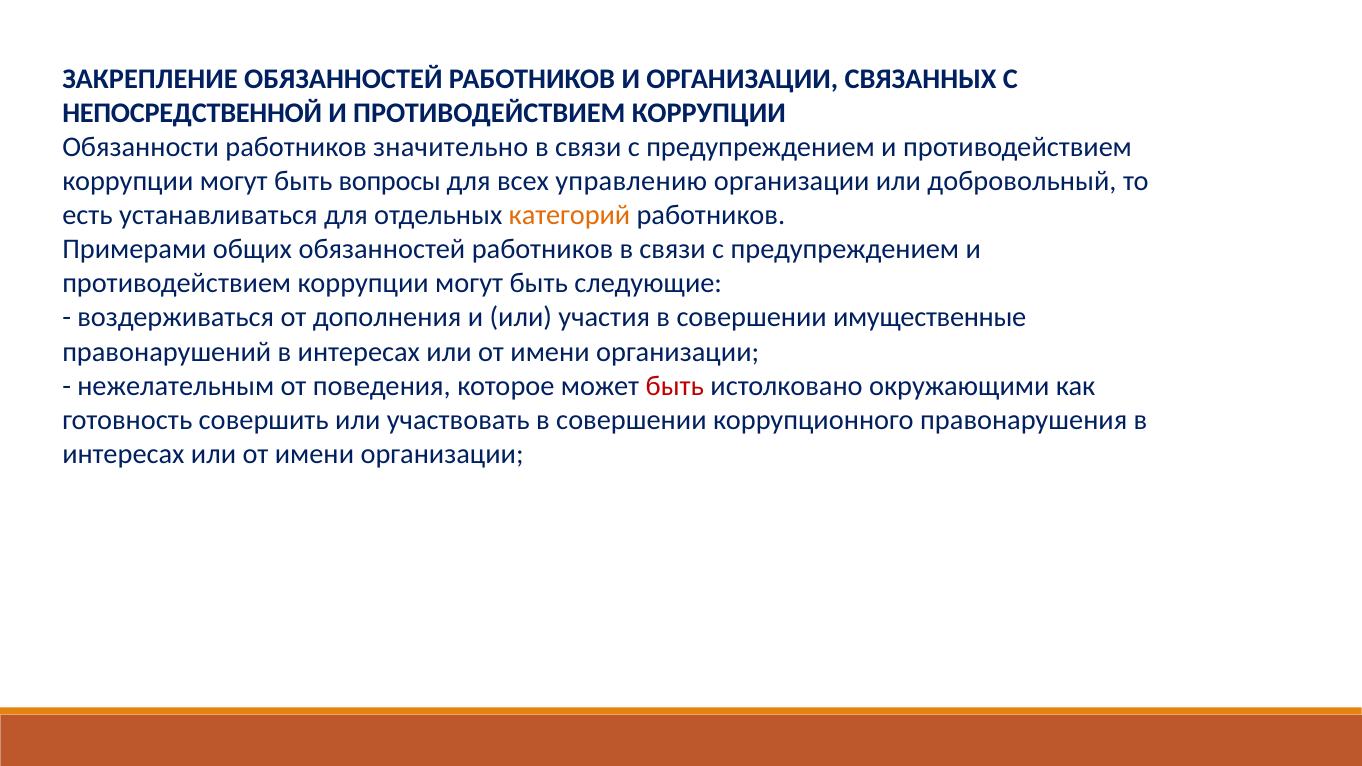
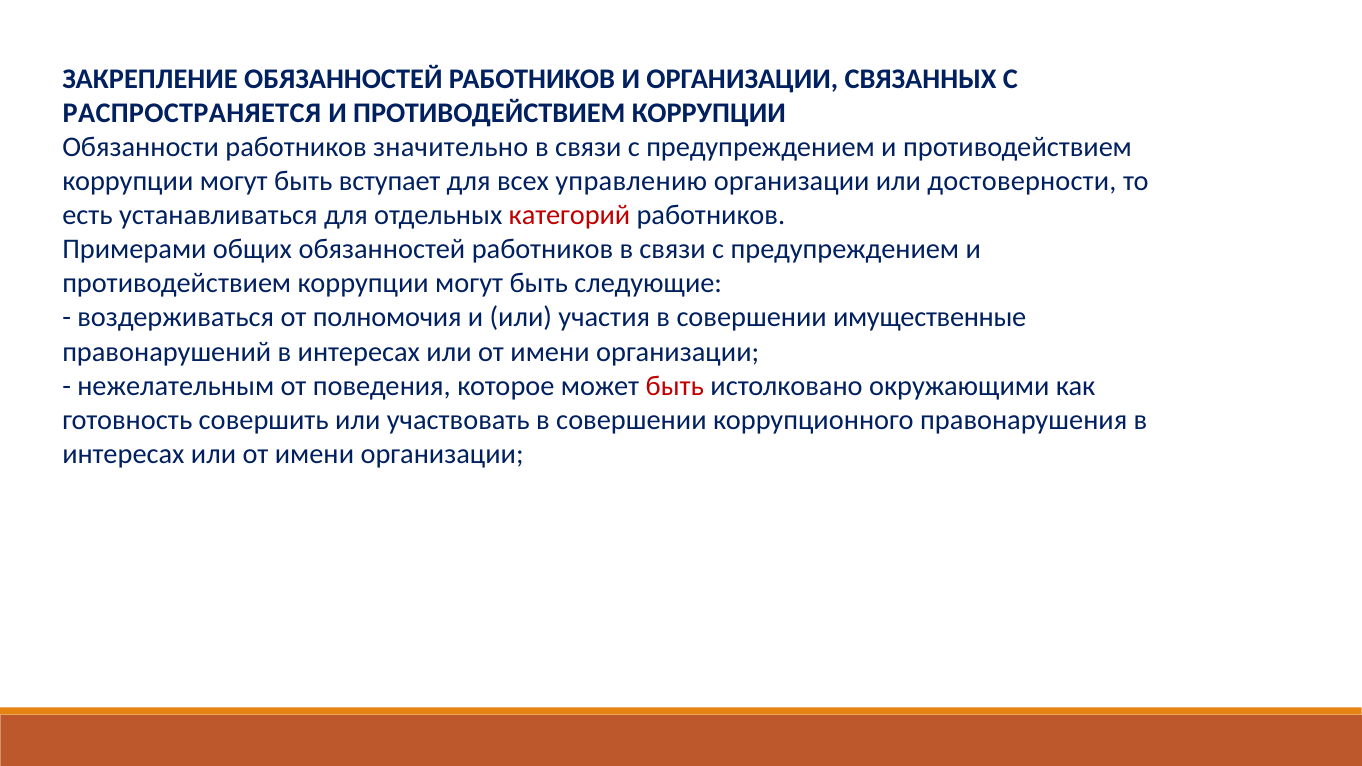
НЕПОСРЕДСТВЕННОЙ: НЕПОСРЕДСТВЕННОЙ -> РАСПРОСТРАНЯЕТСЯ
вопросы: вопросы -> вступает
добровольный: добровольный -> достоверности
категорий colour: orange -> red
дополнения: дополнения -> полномочия
